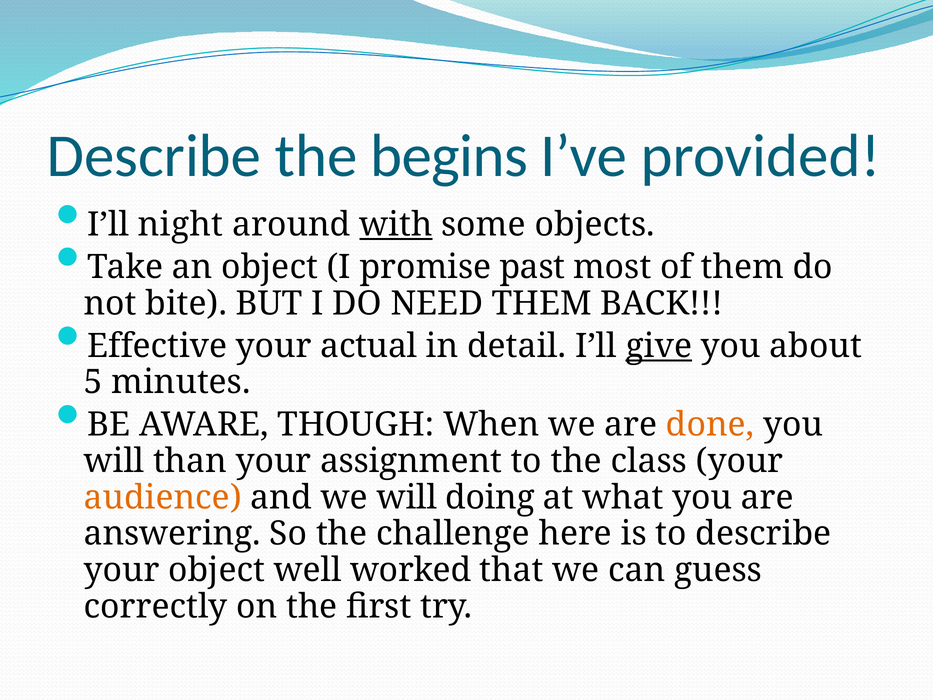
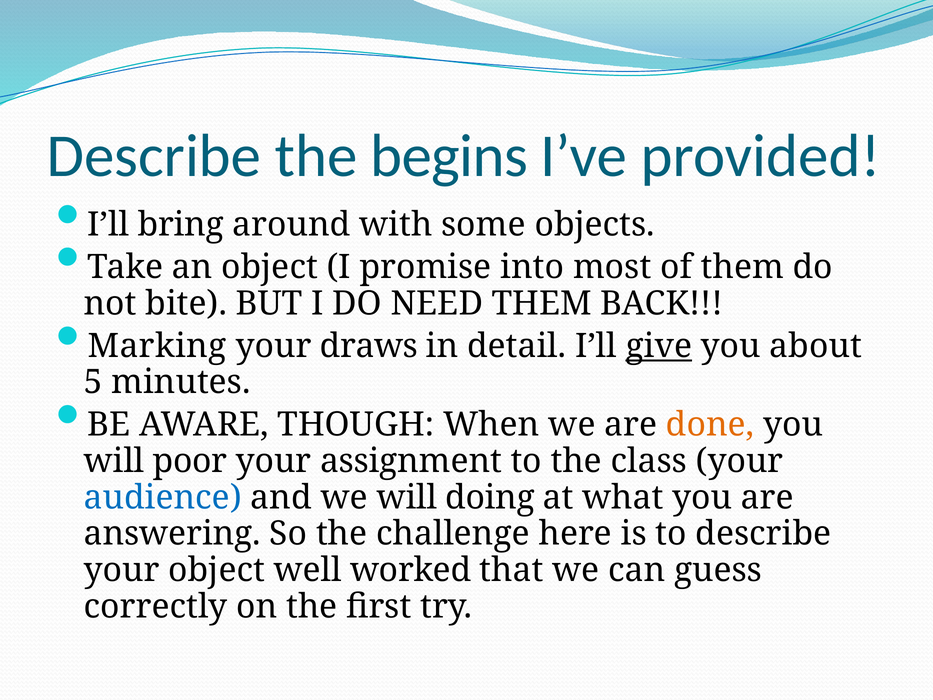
night: night -> bring
with underline: present -> none
past: past -> into
Effective: Effective -> Marking
actual: actual -> draws
than: than -> poor
audience colour: orange -> blue
